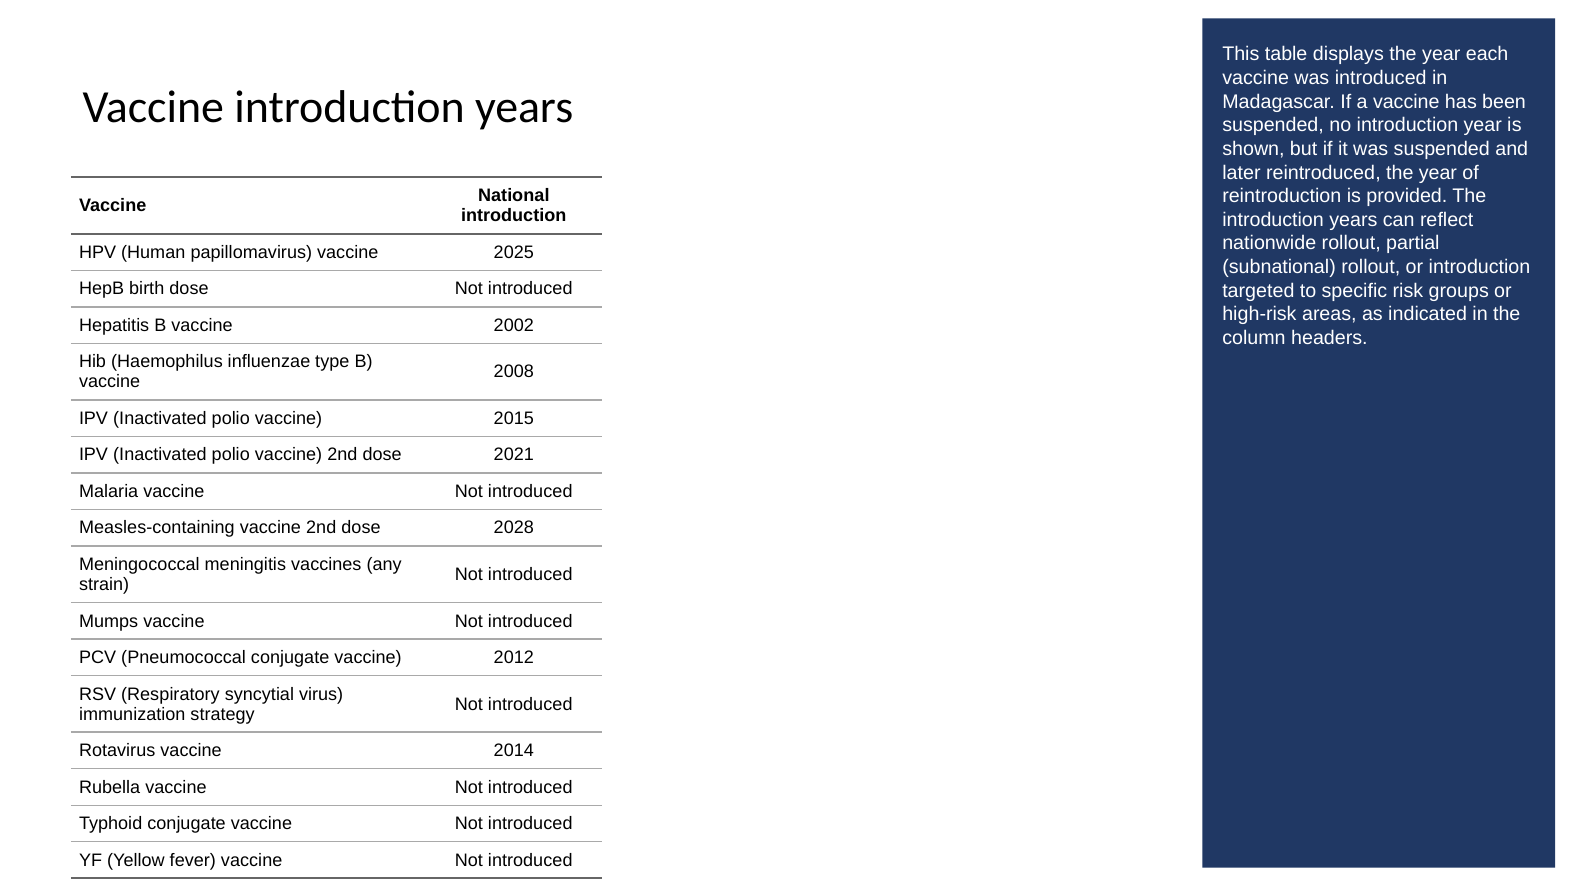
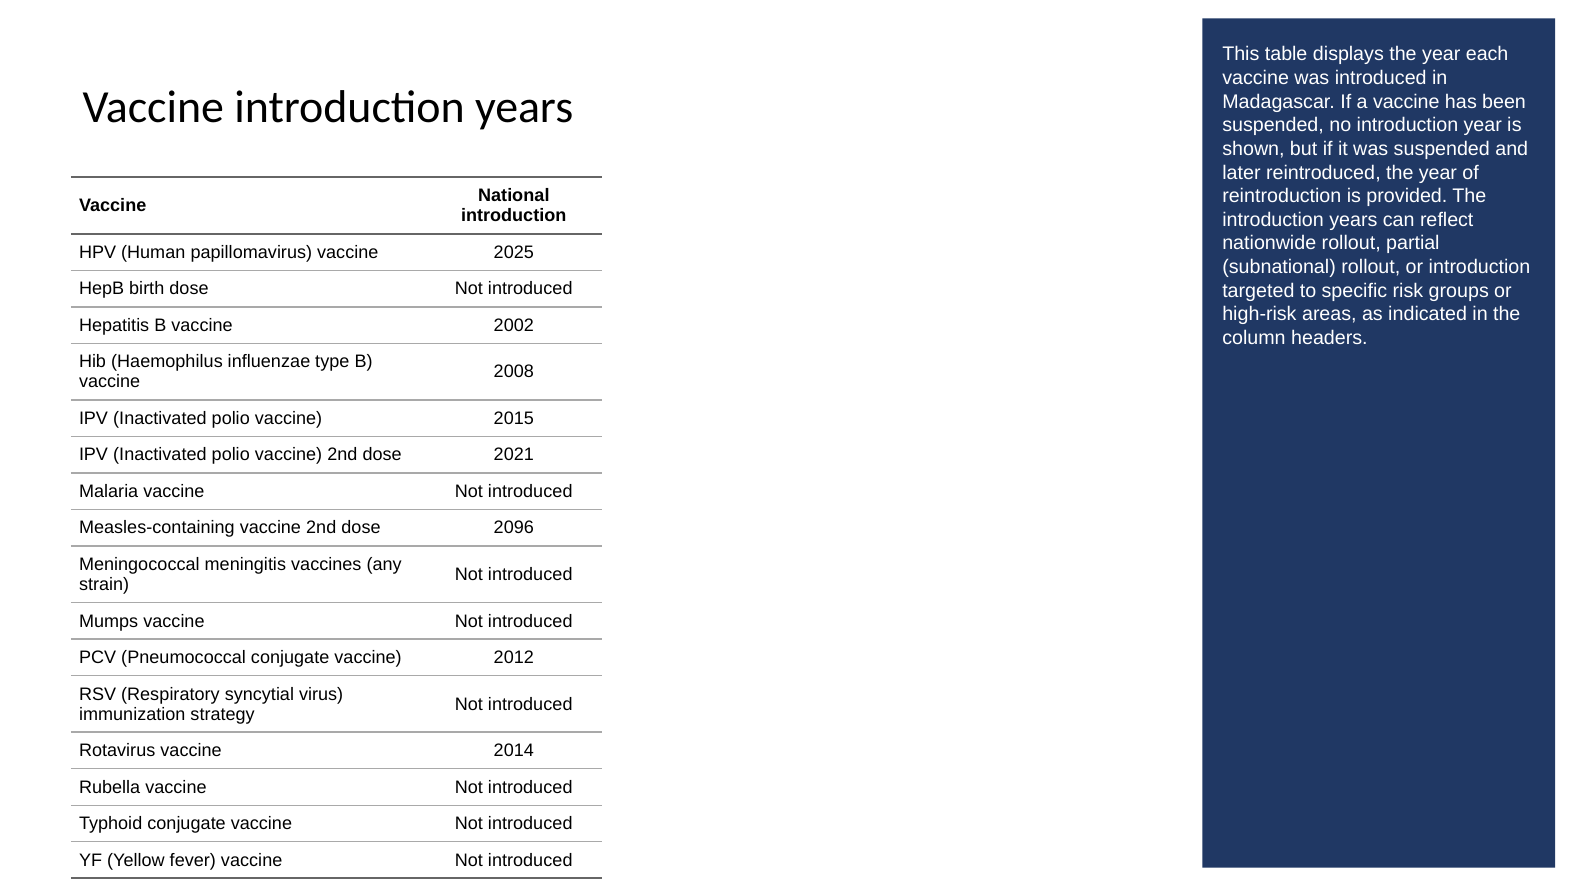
2028: 2028 -> 2096
